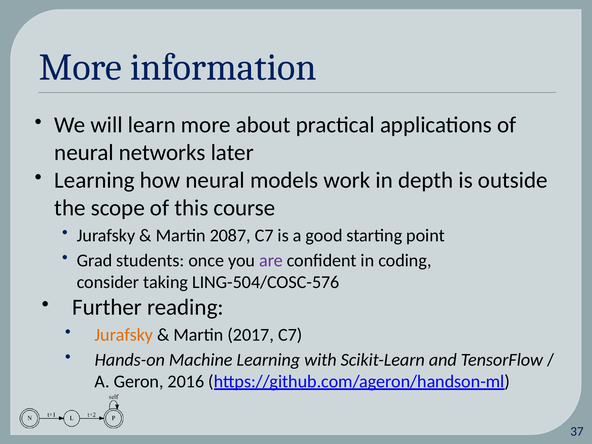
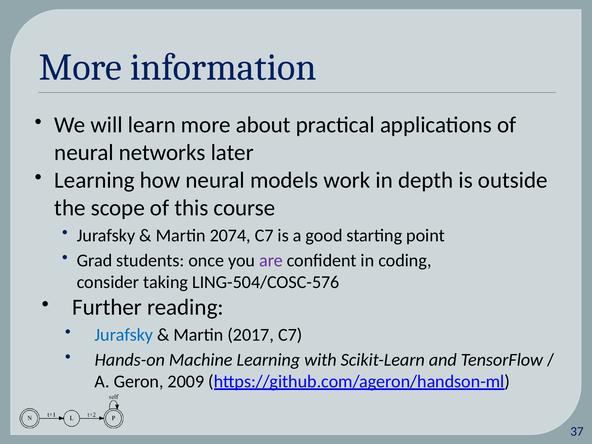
2087: 2087 -> 2074
Jurafsky at (124, 335) colour: orange -> blue
2016: 2016 -> 2009
